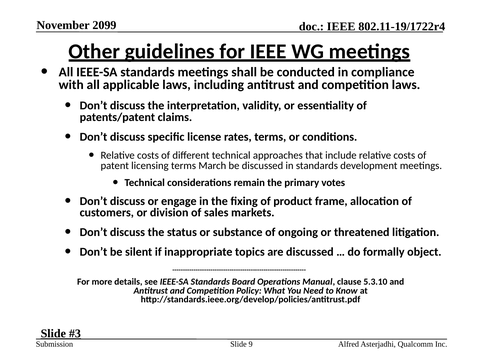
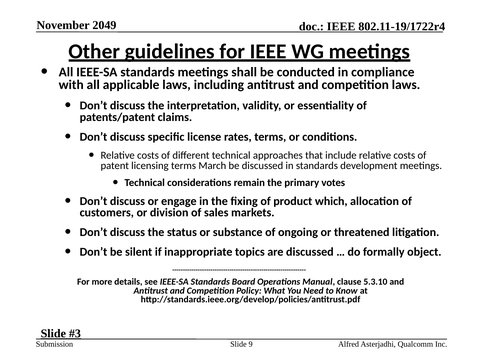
2099: 2099 -> 2049
frame: frame -> which
